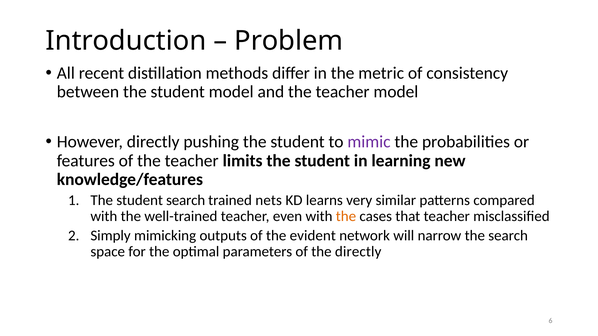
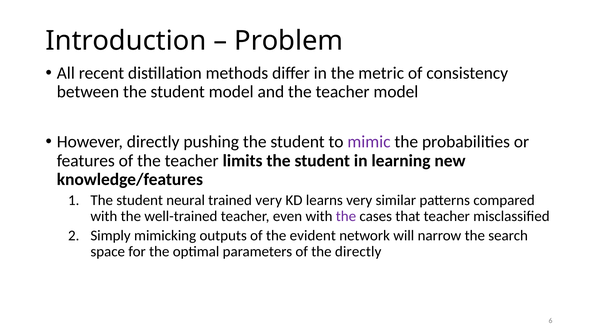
student search: search -> neural
trained nets: nets -> very
the at (346, 216) colour: orange -> purple
